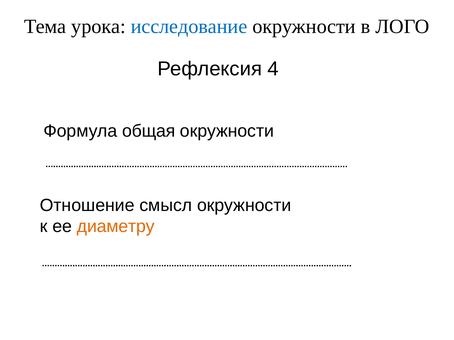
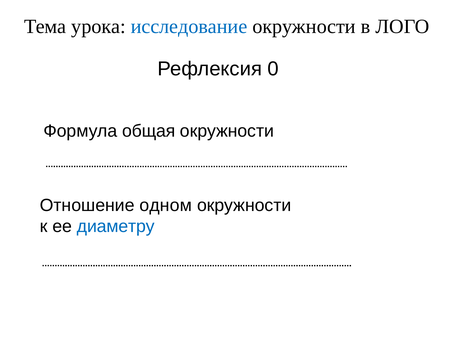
4: 4 -> 0
смысл: смысл -> одном
диаметру colour: orange -> blue
